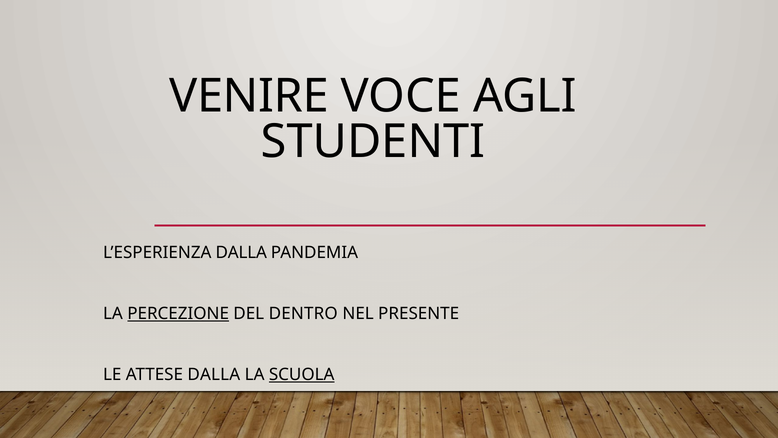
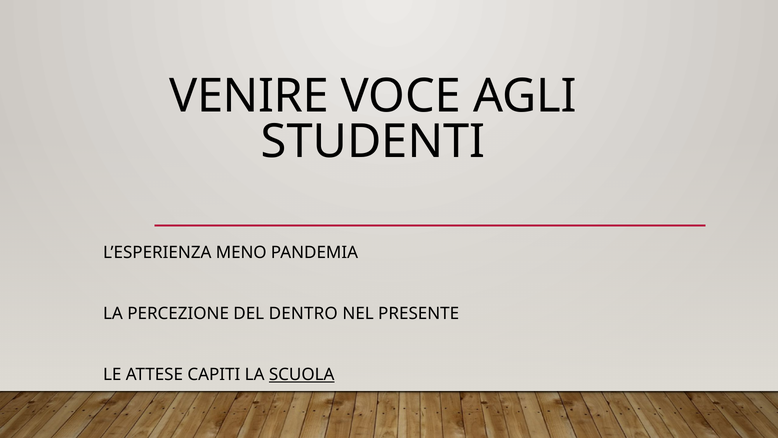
L’ESPERIENZA DALLA: DALLA -> MENO
PERCEZIONE underline: present -> none
ATTESE DALLA: DALLA -> CAPITI
